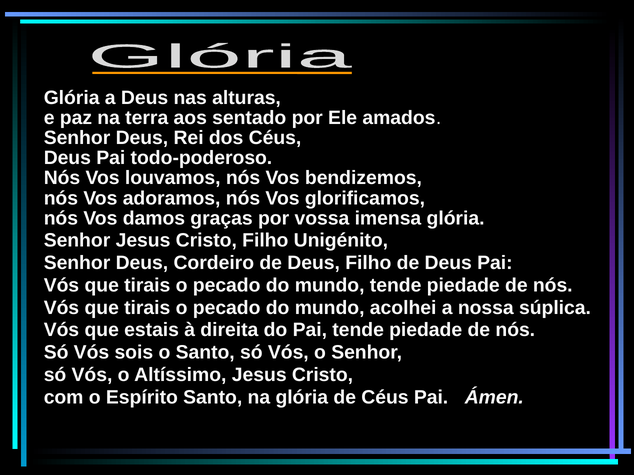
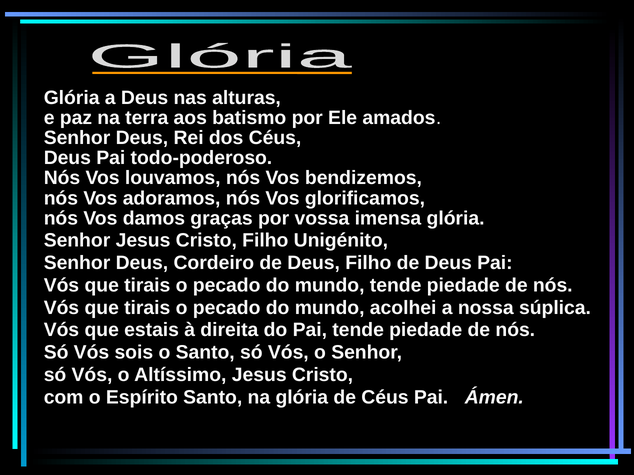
sentado: sentado -> batismo
